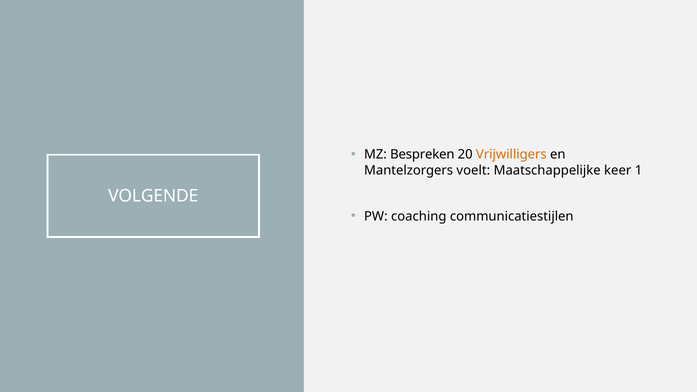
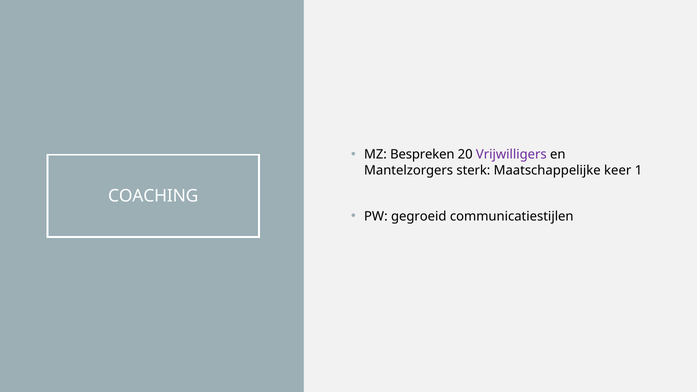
Vrijwilligers colour: orange -> purple
voelt: voelt -> sterk
VOLGENDE: VOLGENDE -> COACHING
coaching: coaching -> gegroeid
